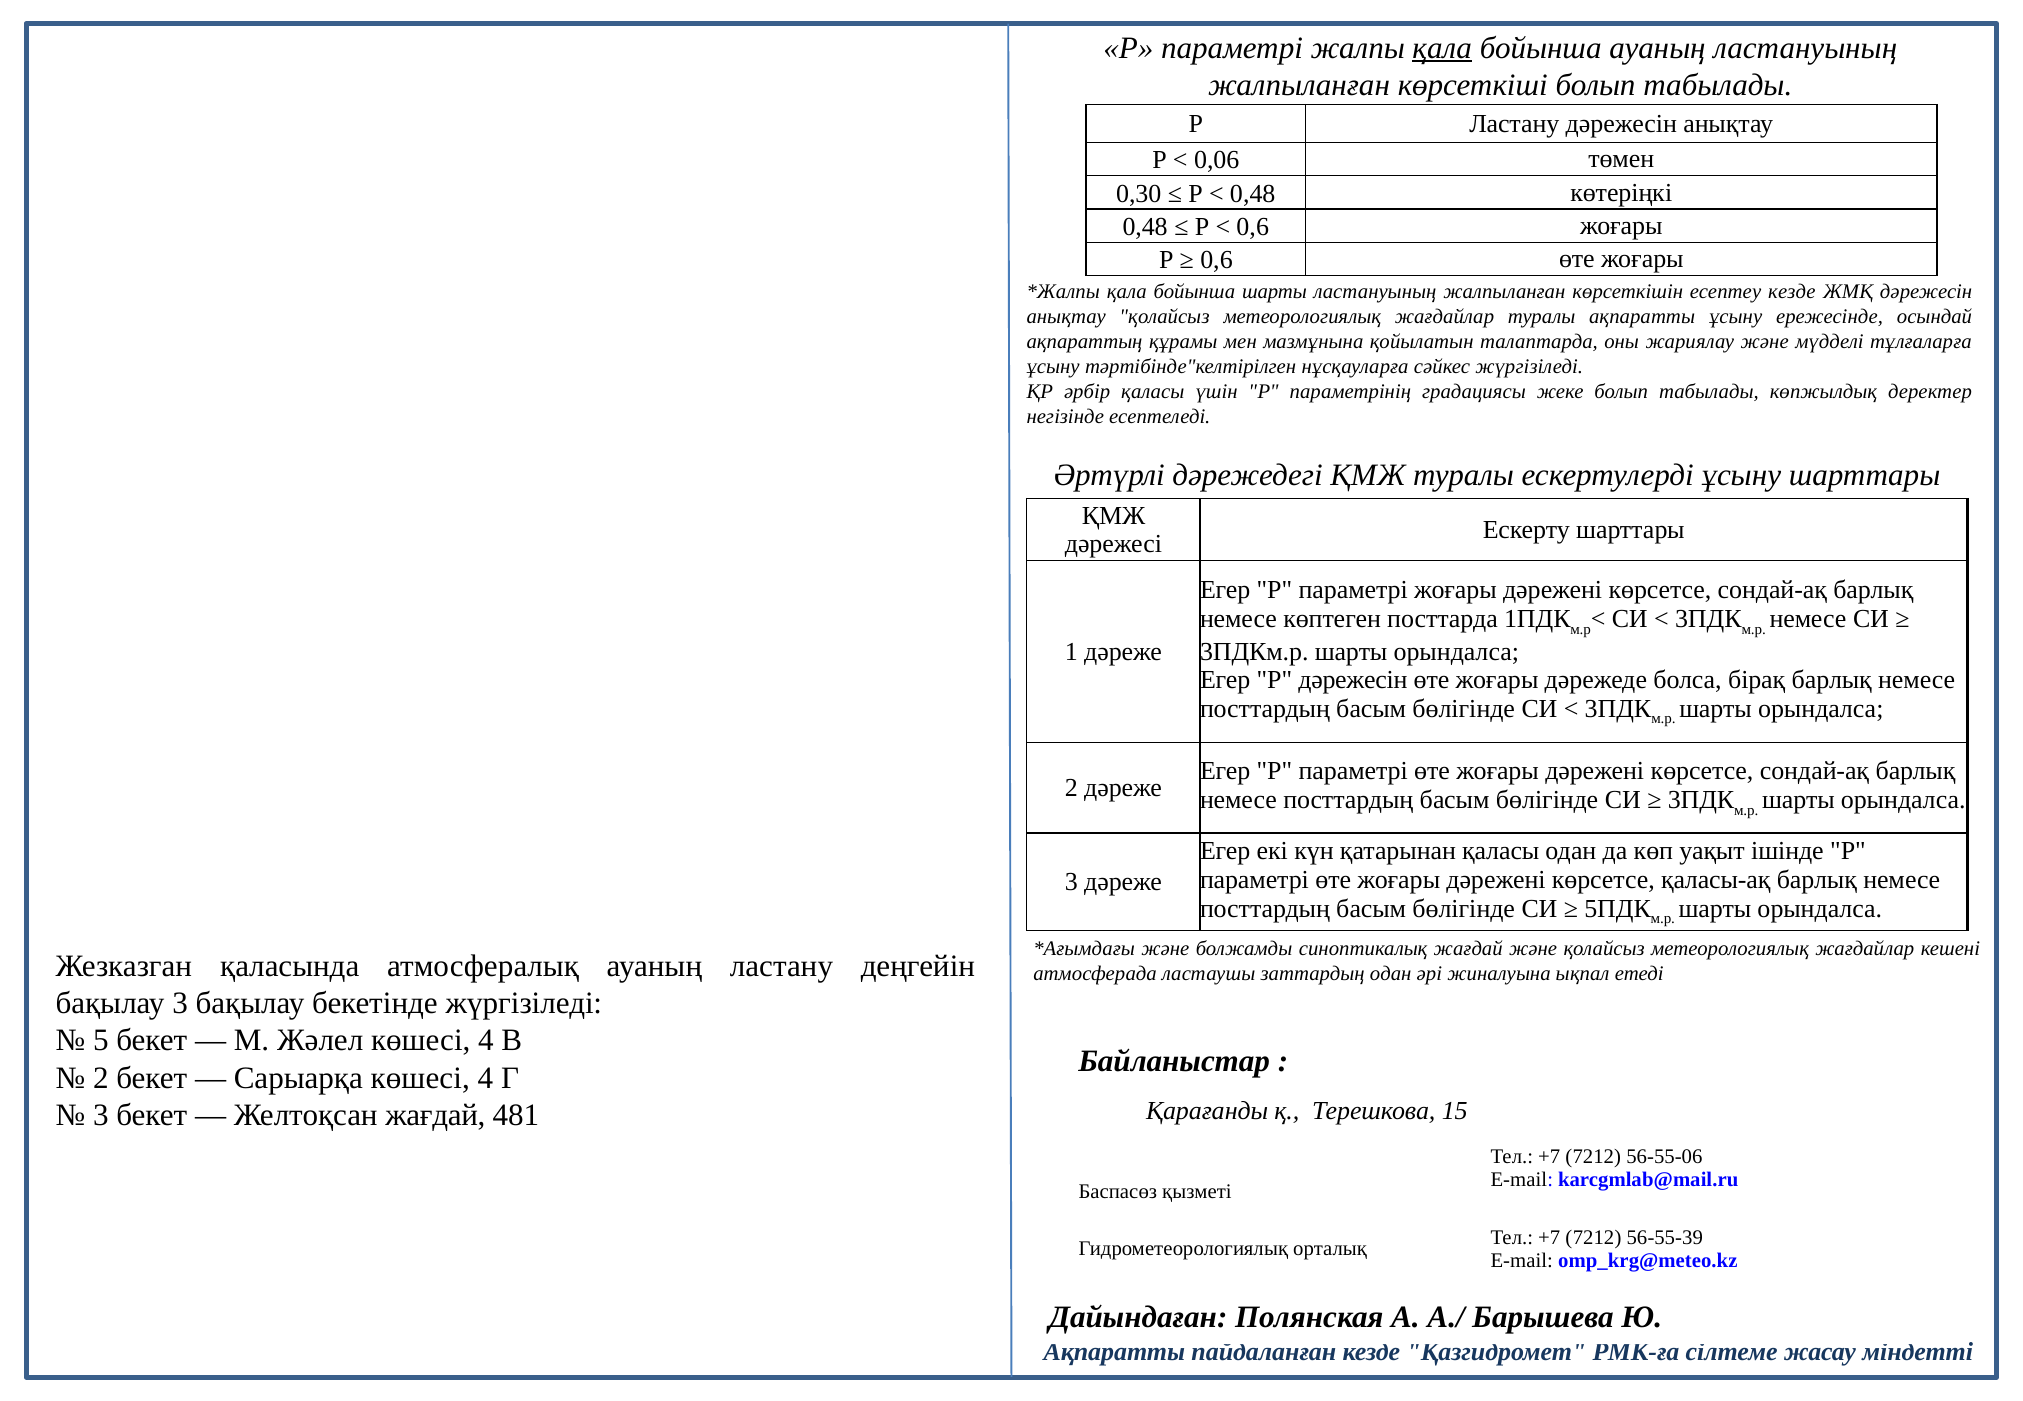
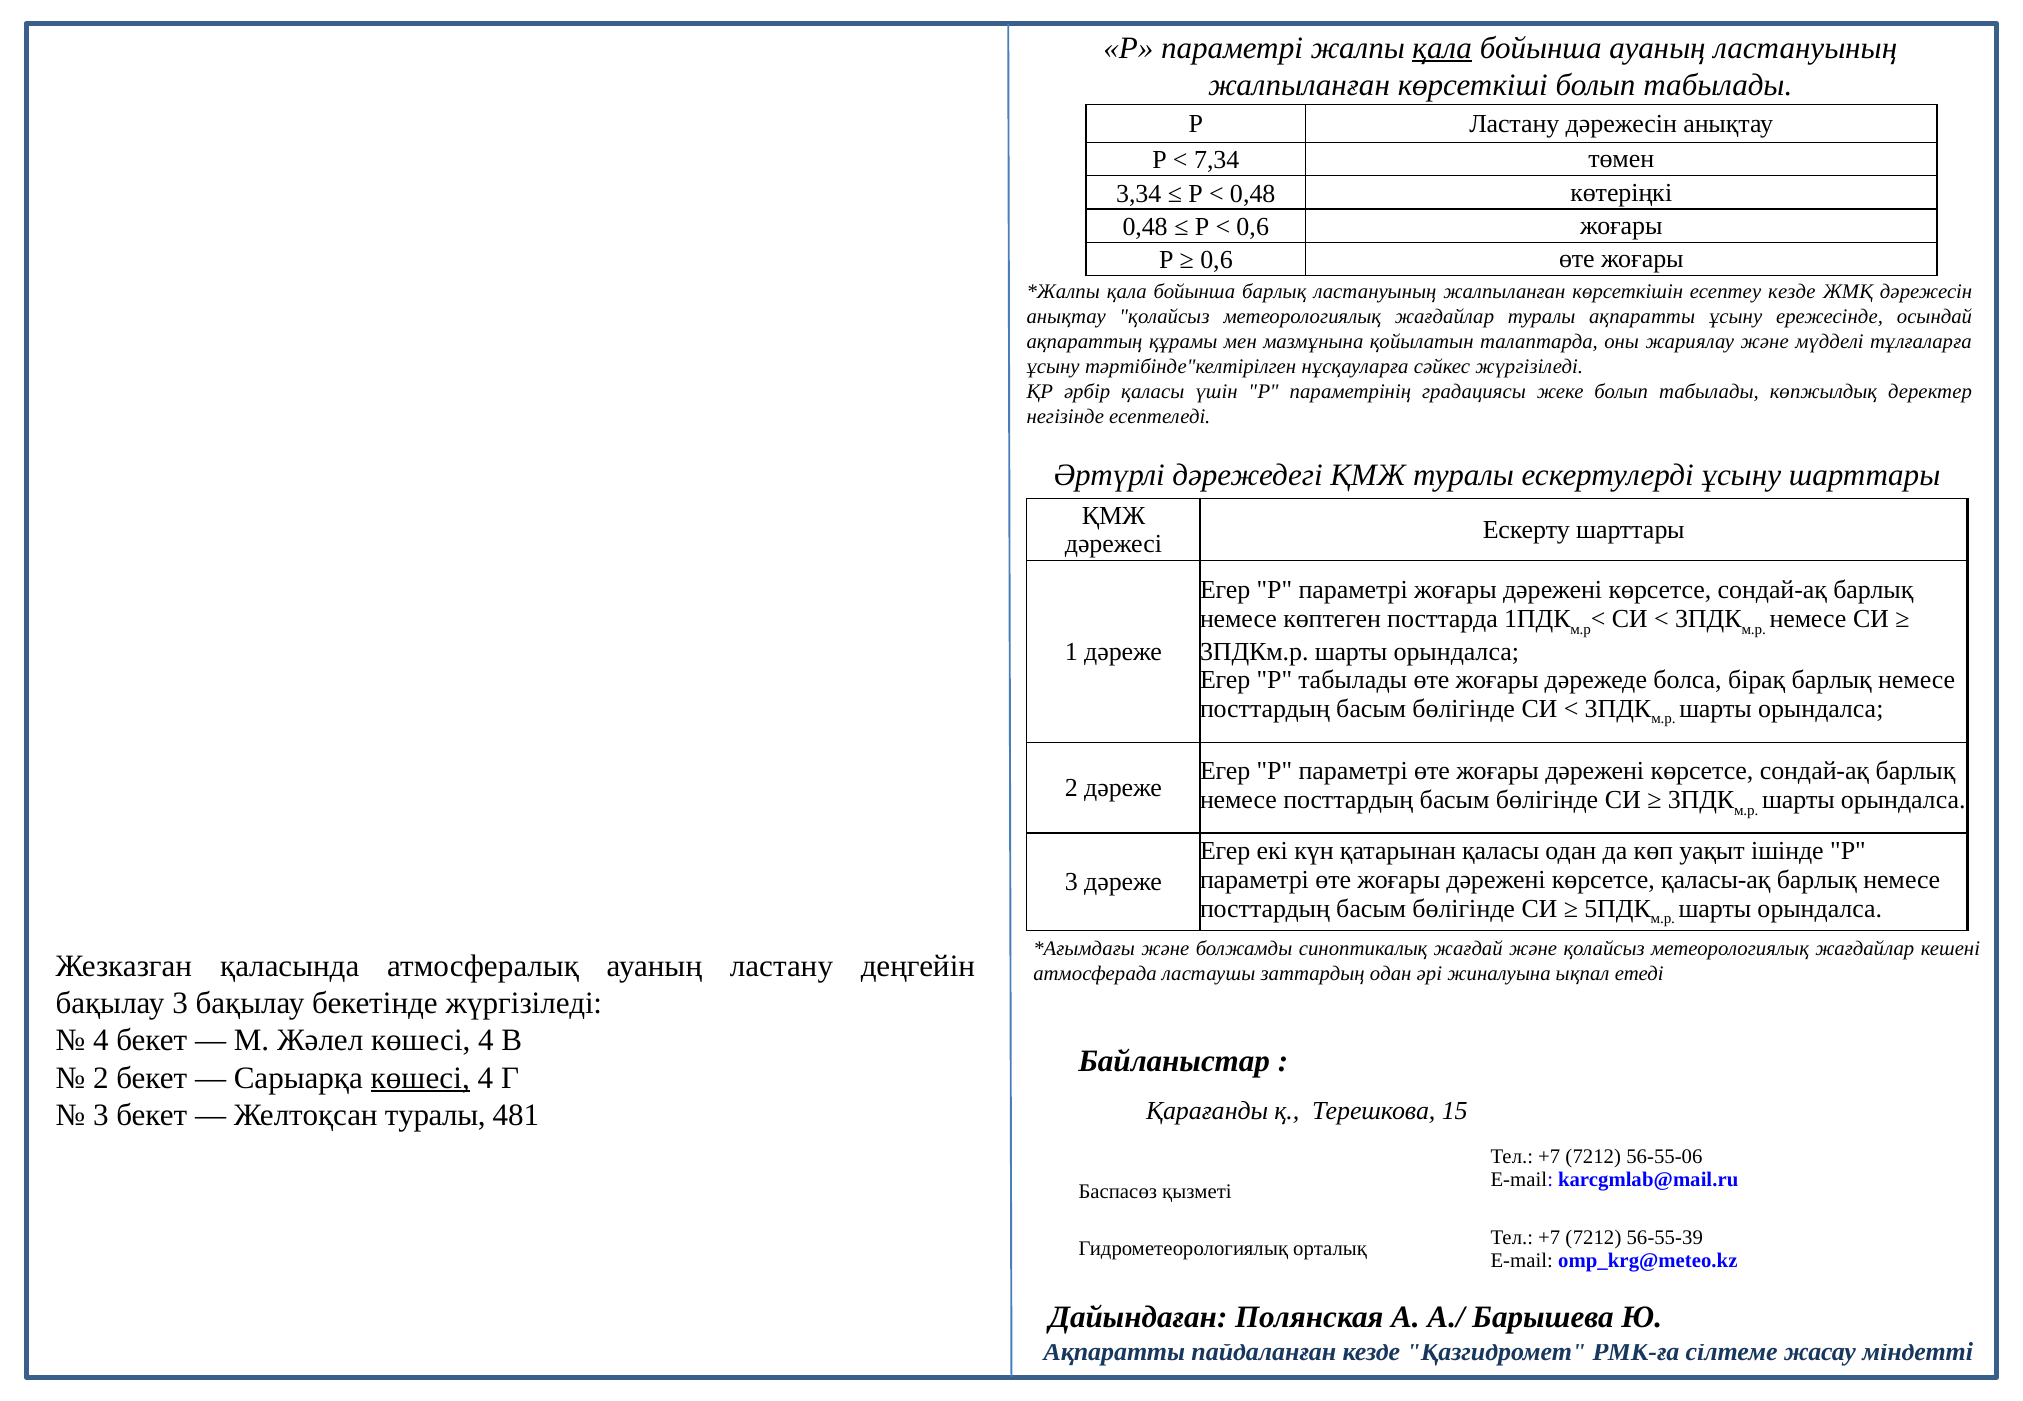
0,06: 0,06 -> 7,34
0,30: 0,30 -> 3,34
бойынша шарты: шарты -> барлық
P дәрежесін: дәрежесін -> табылады
5 at (101, 1040): 5 -> 4
көшесі at (420, 1078) underline: none -> present
Желтоқсан жағдай: жағдай -> туралы
